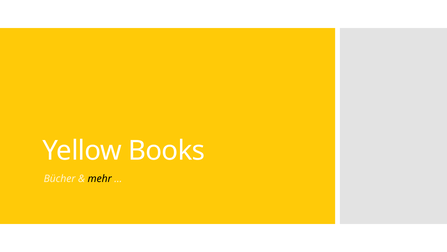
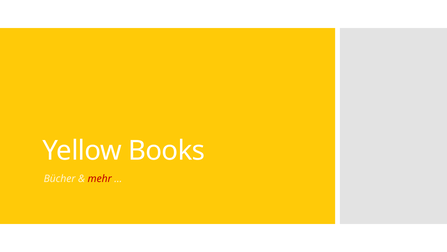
mehr colour: black -> red
